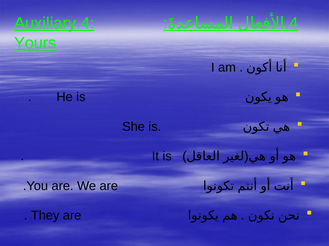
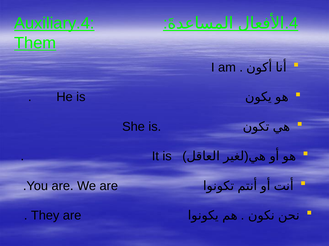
Yours: Yours -> Them
